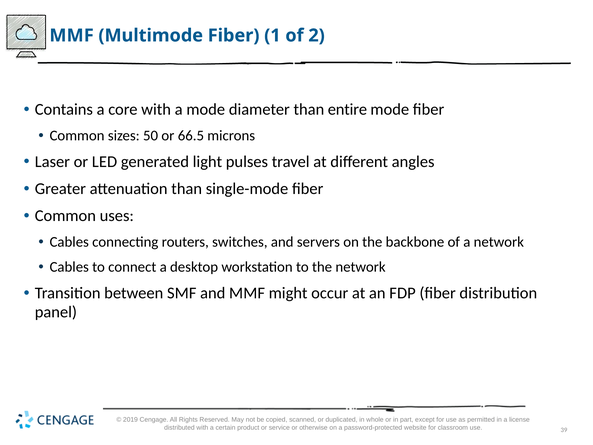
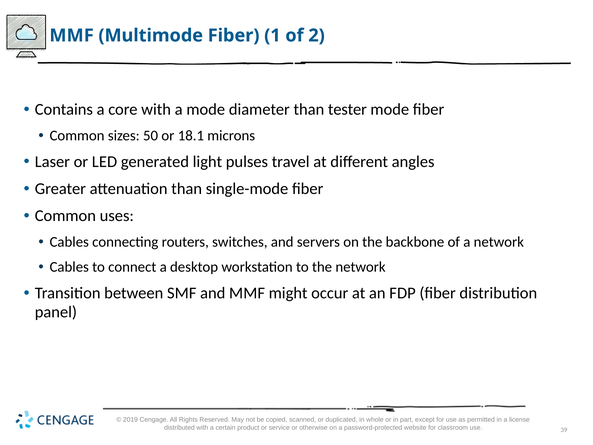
entire: entire -> tester
66.5: 66.5 -> 18.1
